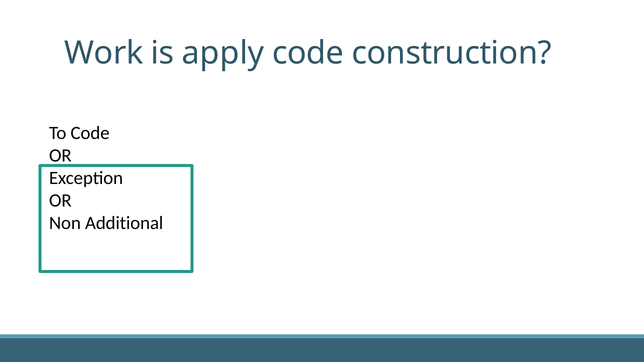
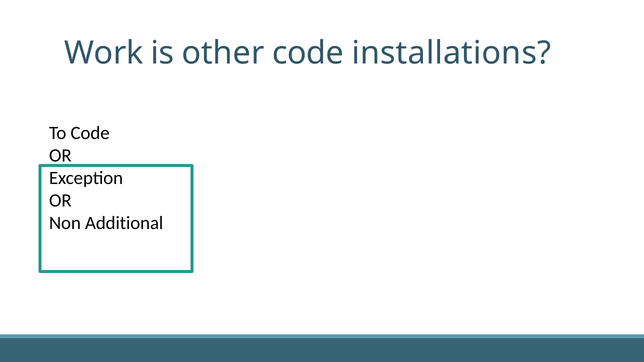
apply: apply -> other
construction: construction -> installations
